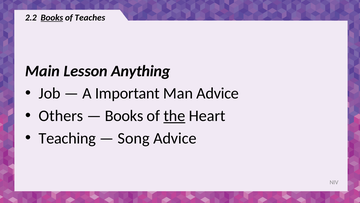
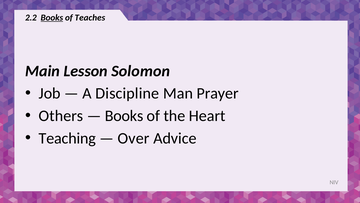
Anything: Anything -> Solomon
Important: Important -> Discipline
Man Advice: Advice -> Prayer
the underline: present -> none
Song: Song -> Over
